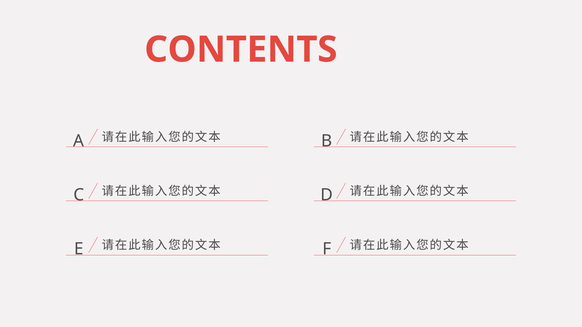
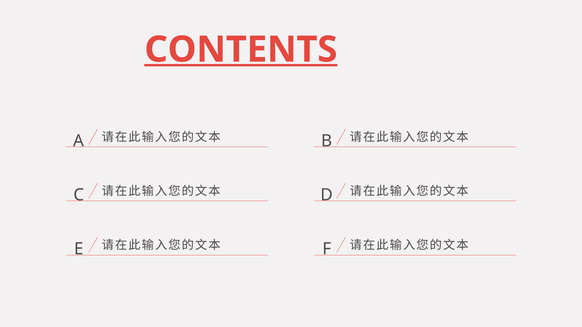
CONTENTS underline: none -> present
